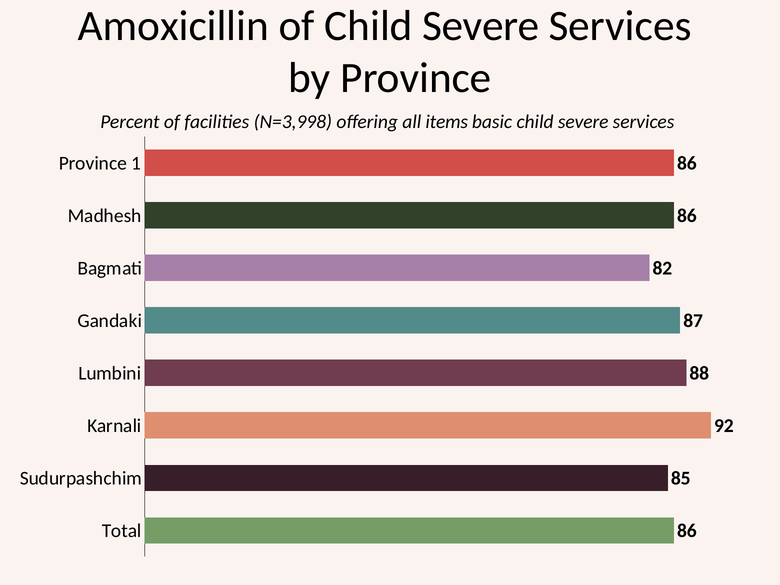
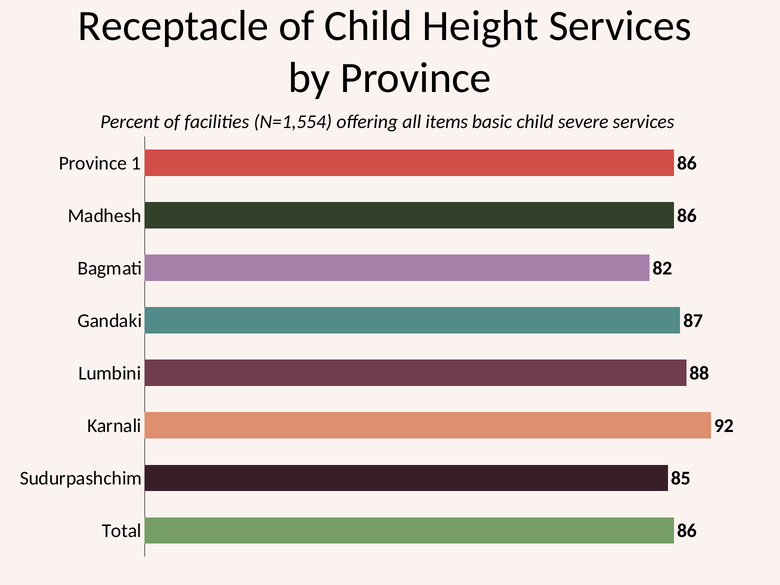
Amoxicillin: Amoxicillin -> Receptacle
of Child Severe: Severe -> Height
N=3,998: N=3,998 -> N=1,554
